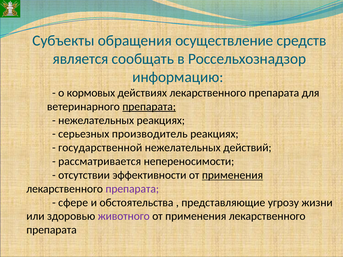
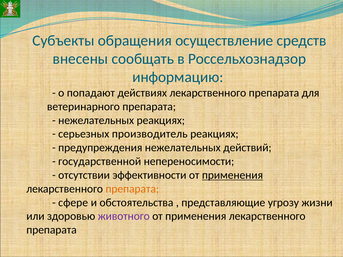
является: является -> внесены
кормовых: кормовых -> попадают
препарата at (149, 107) underline: present -> none
государственной: государственной -> предупреждения
рассматривается: рассматривается -> государственной
препарата at (132, 189) colour: purple -> orange
